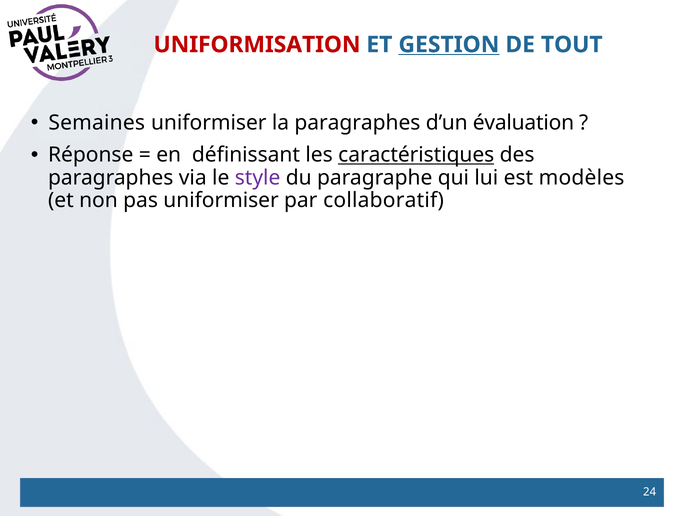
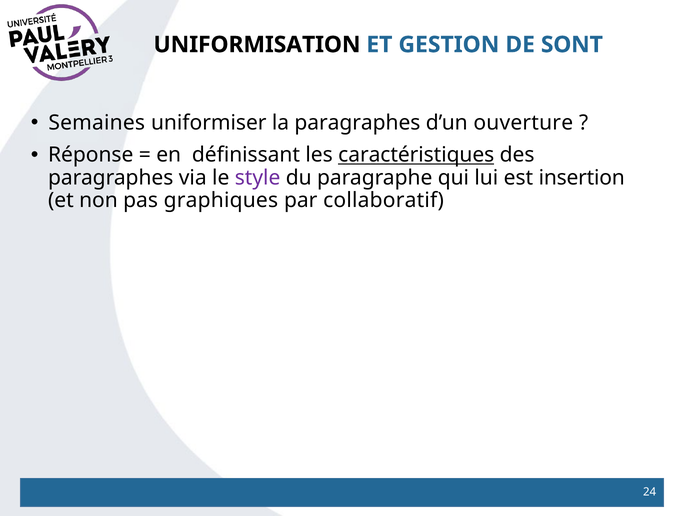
UNIFORMISATION colour: red -> black
GESTION underline: present -> none
TOUT: TOUT -> SONT
évaluation: évaluation -> ouverture
modèles: modèles -> insertion
pas uniformiser: uniformiser -> graphiques
